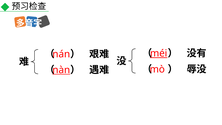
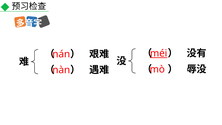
nàn underline: present -> none
